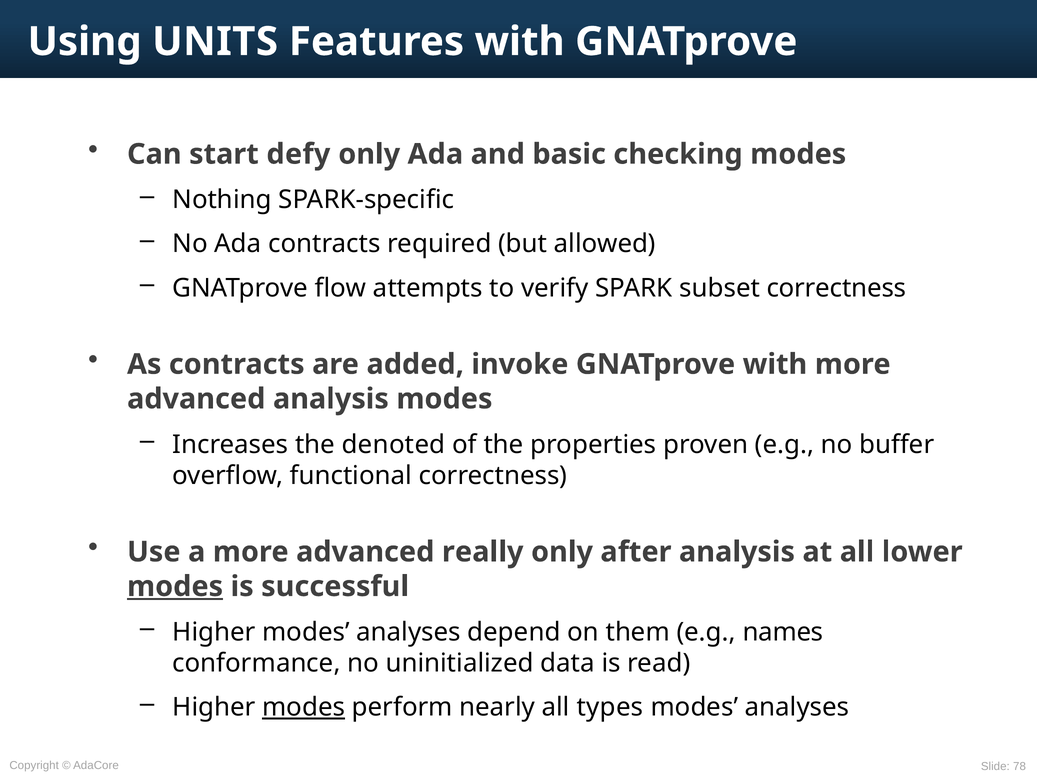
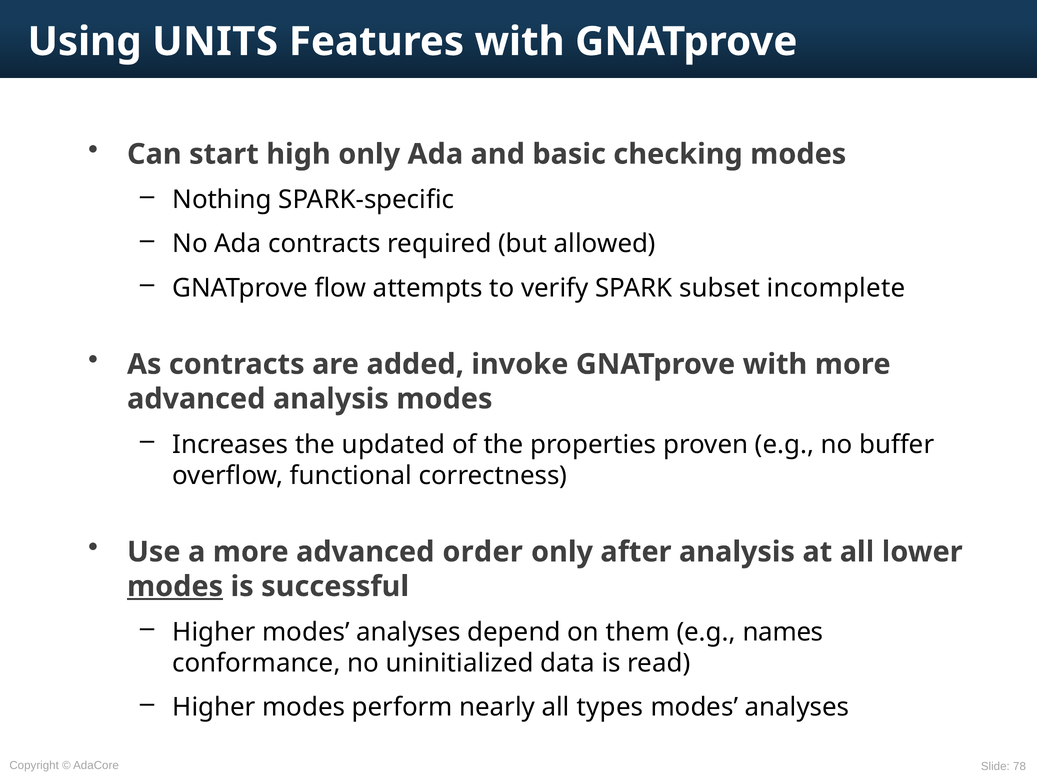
defy: defy -> high
subset correctness: correctness -> incomplete
denoted: denoted -> updated
really: really -> order
modes at (304, 707) underline: present -> none
